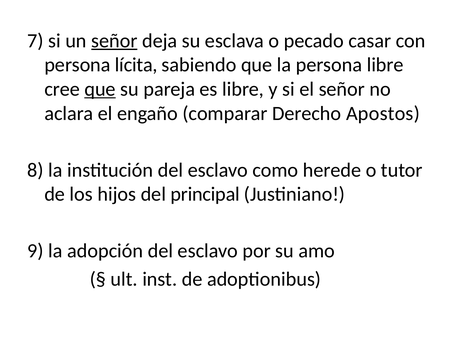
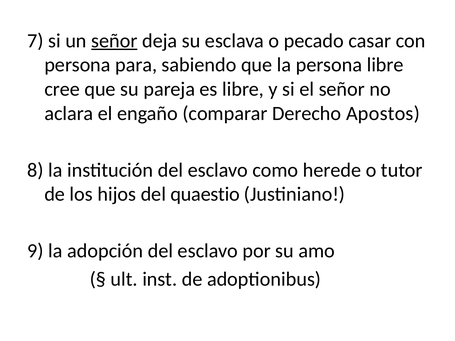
lícita: lícita -> para
que at (100, 89) underline: present -> none
principal: principal -> quaestio
